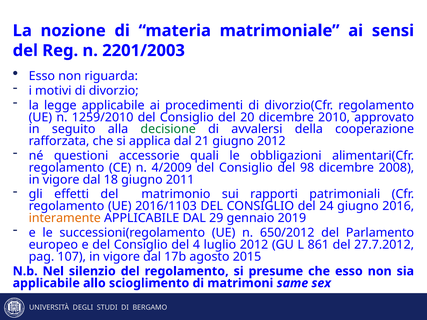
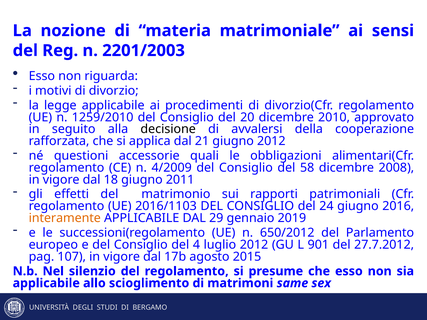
decisione colour: green -> black
98: 98 -> 58
861: 861 -> 901
